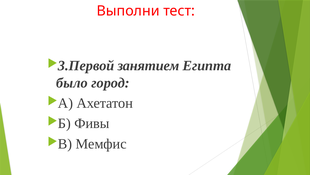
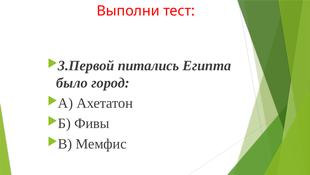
занятием: занятием -> питались
